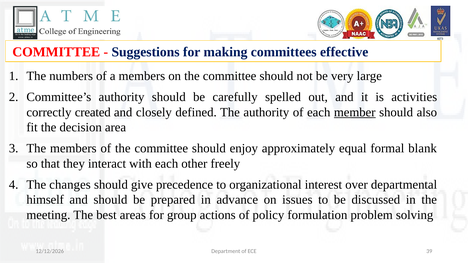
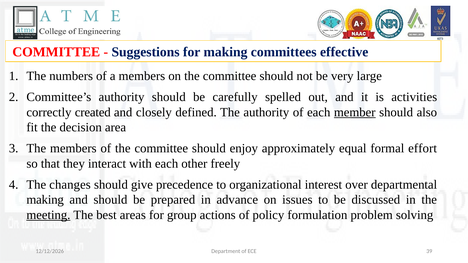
blank: blank -> effort
himself at (45, 200): himself -> making
meeting underline: none -> present
